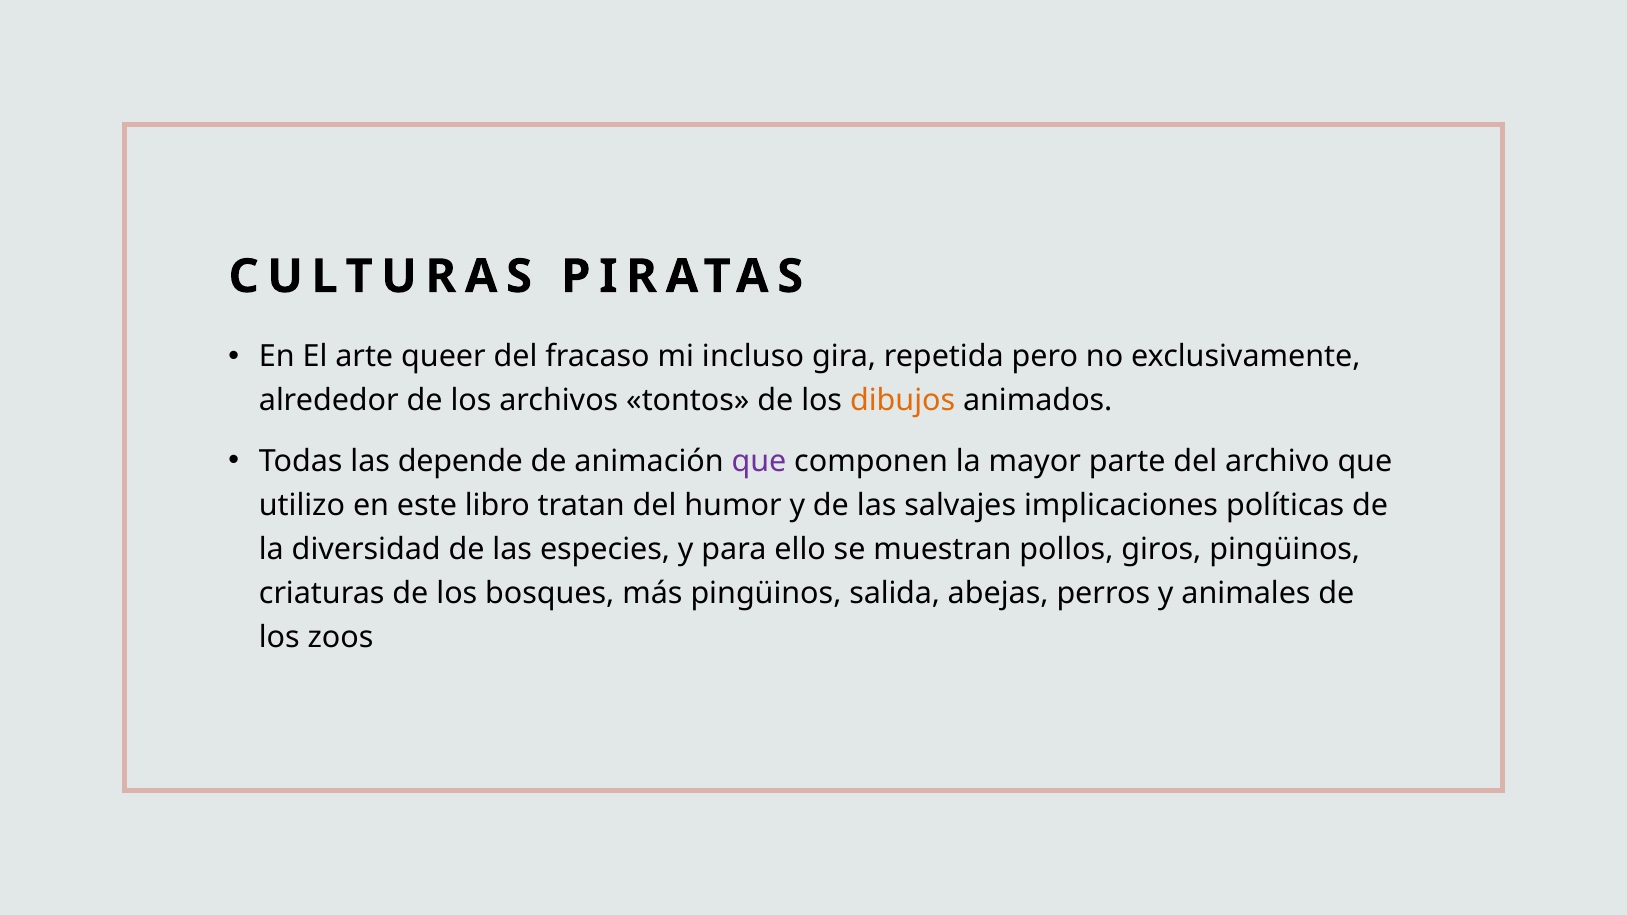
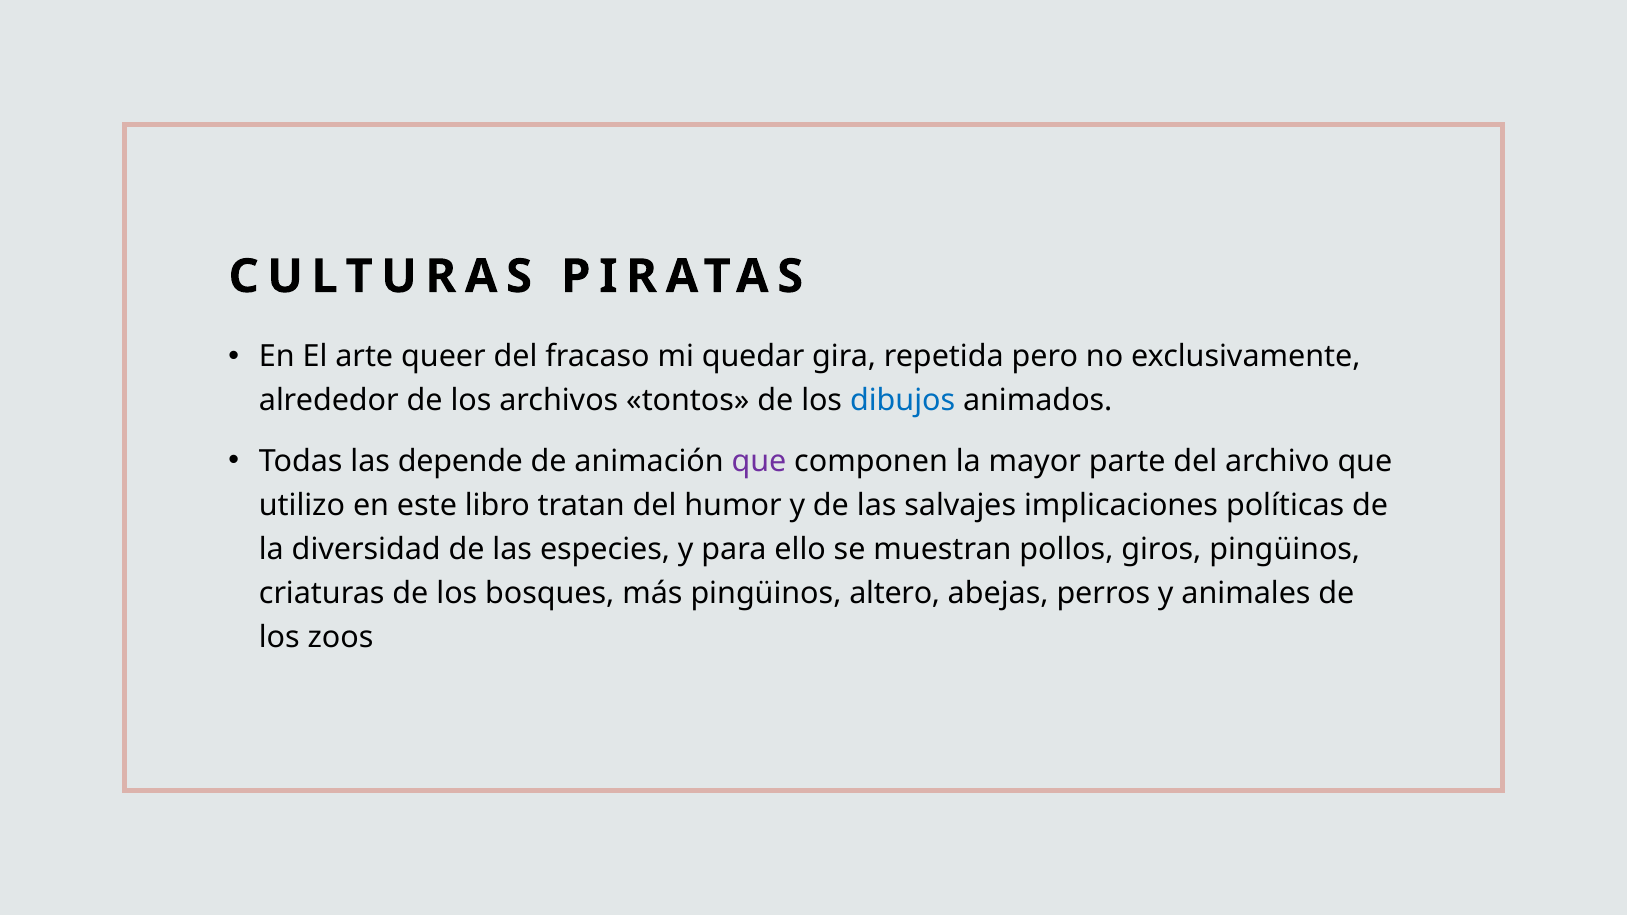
incluso: incluso -> quedar
dibujos colour: orange -> blue
salida: salida -> altero
